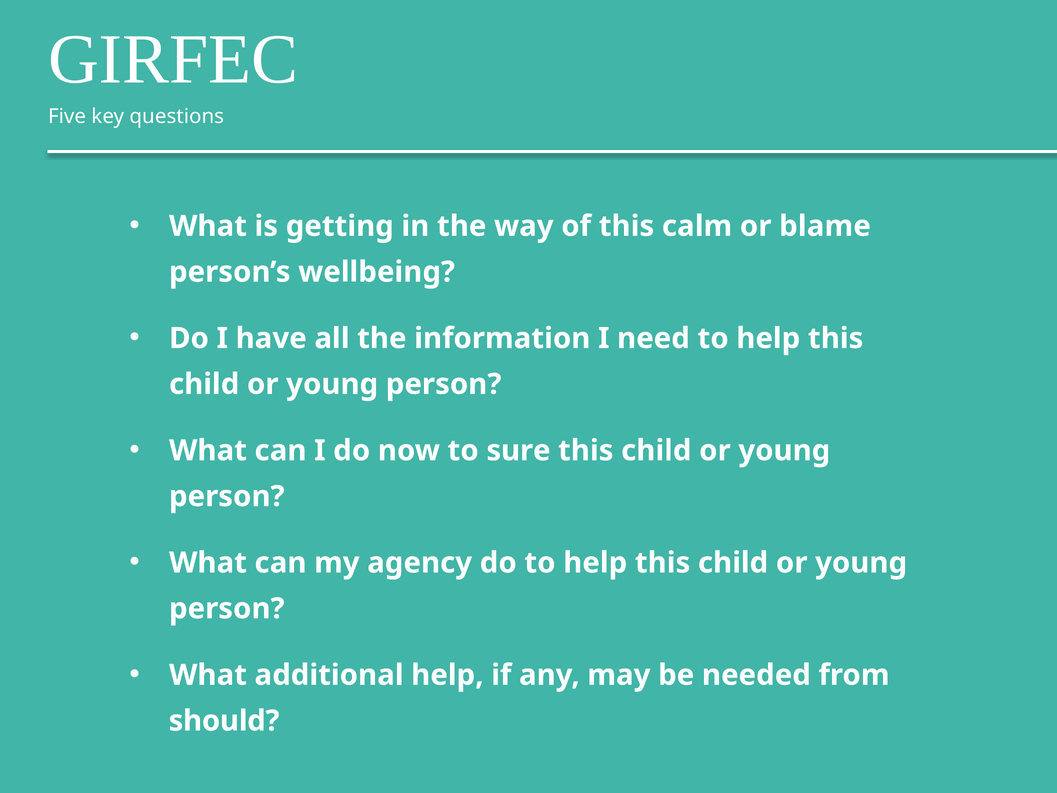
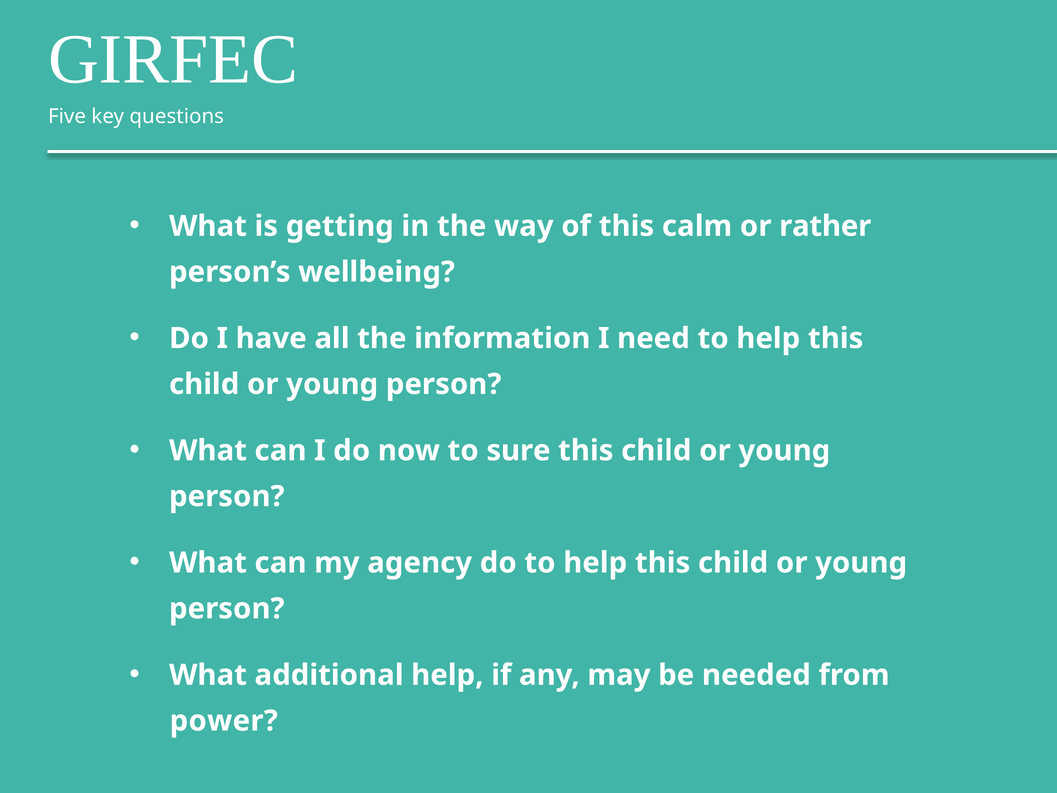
blame: blame -> rather
should: should -> power
